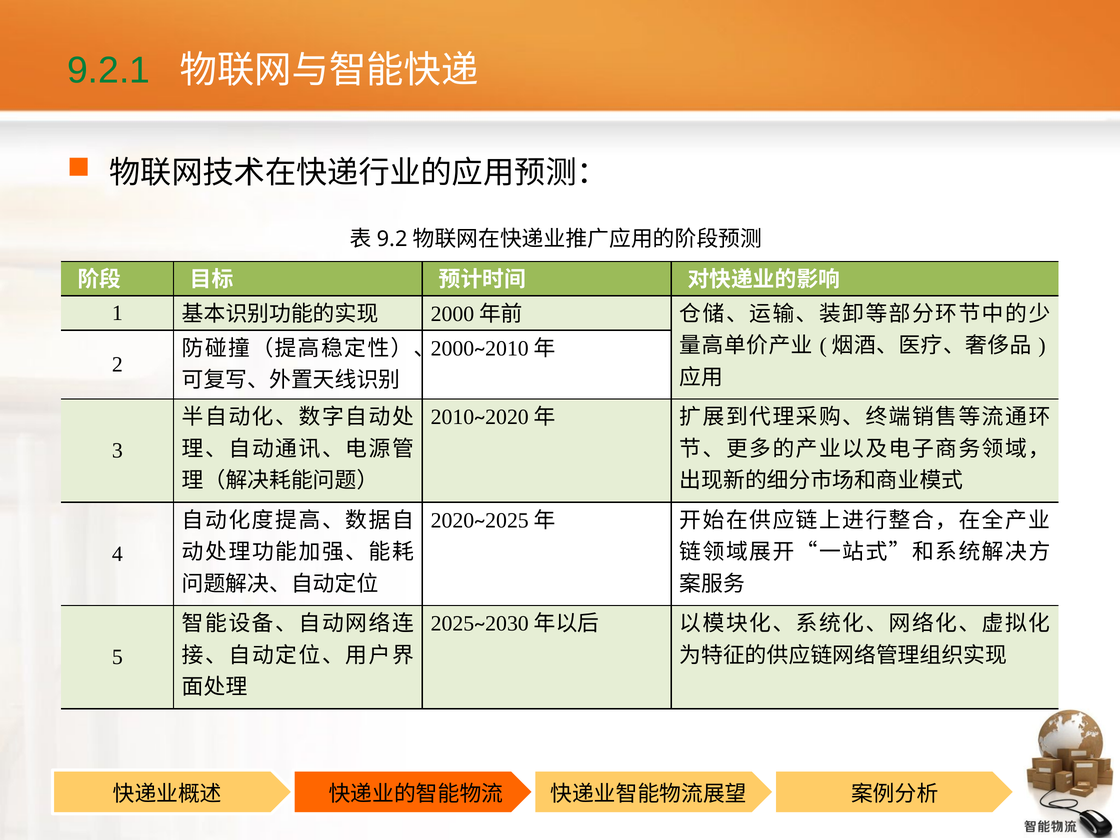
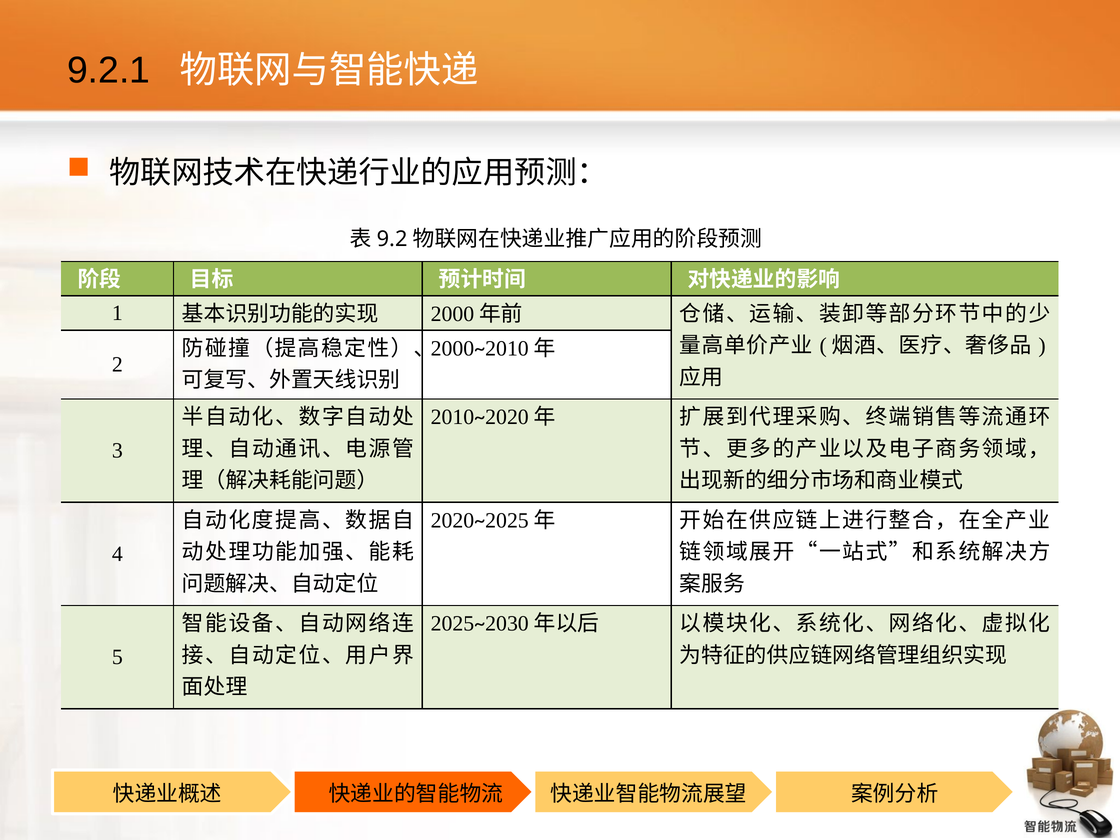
9.2.1 colour: green -> black
